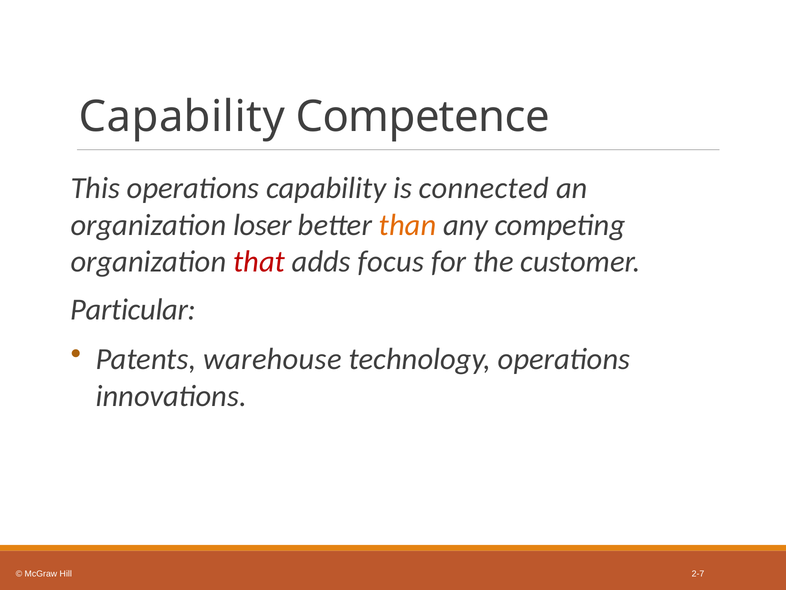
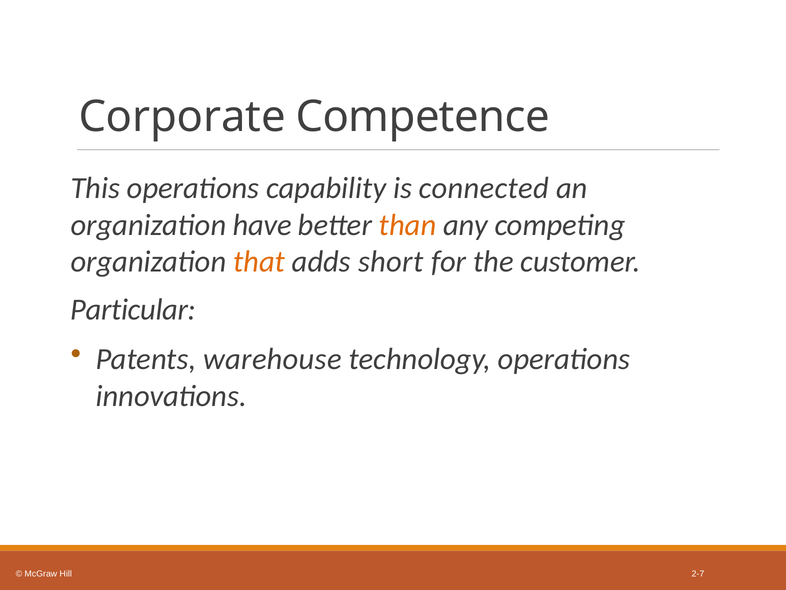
Capability at (182, 117): Capability -> Corporate
loser: loser -> have
that colour: red -> orange
focus: focus -> short
